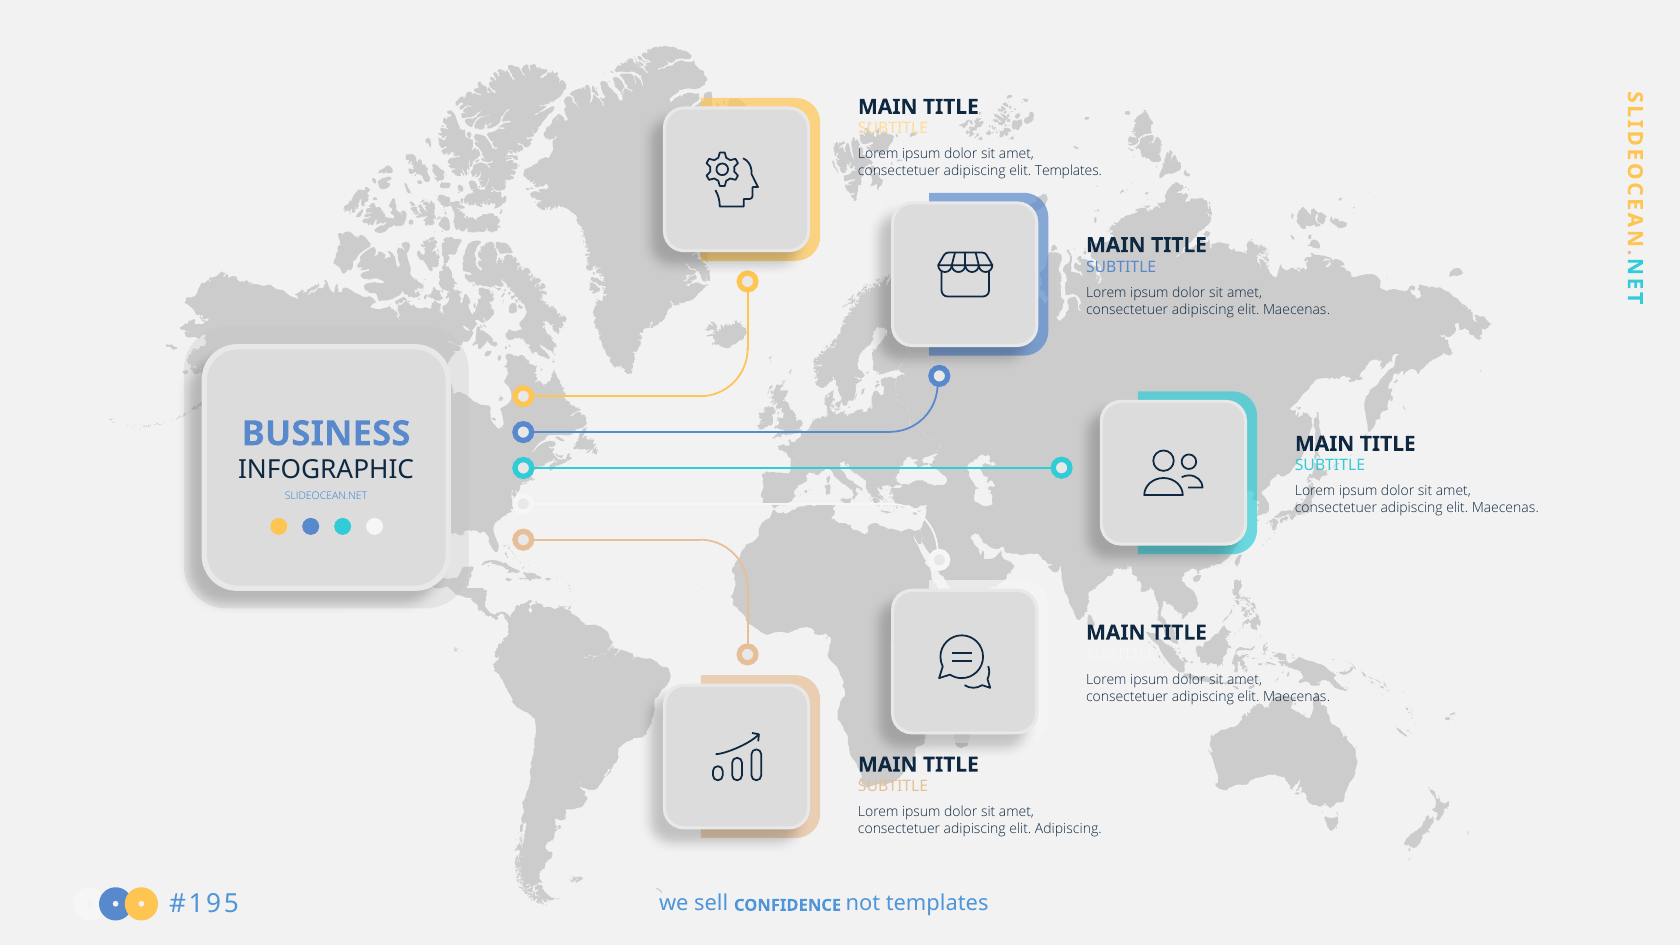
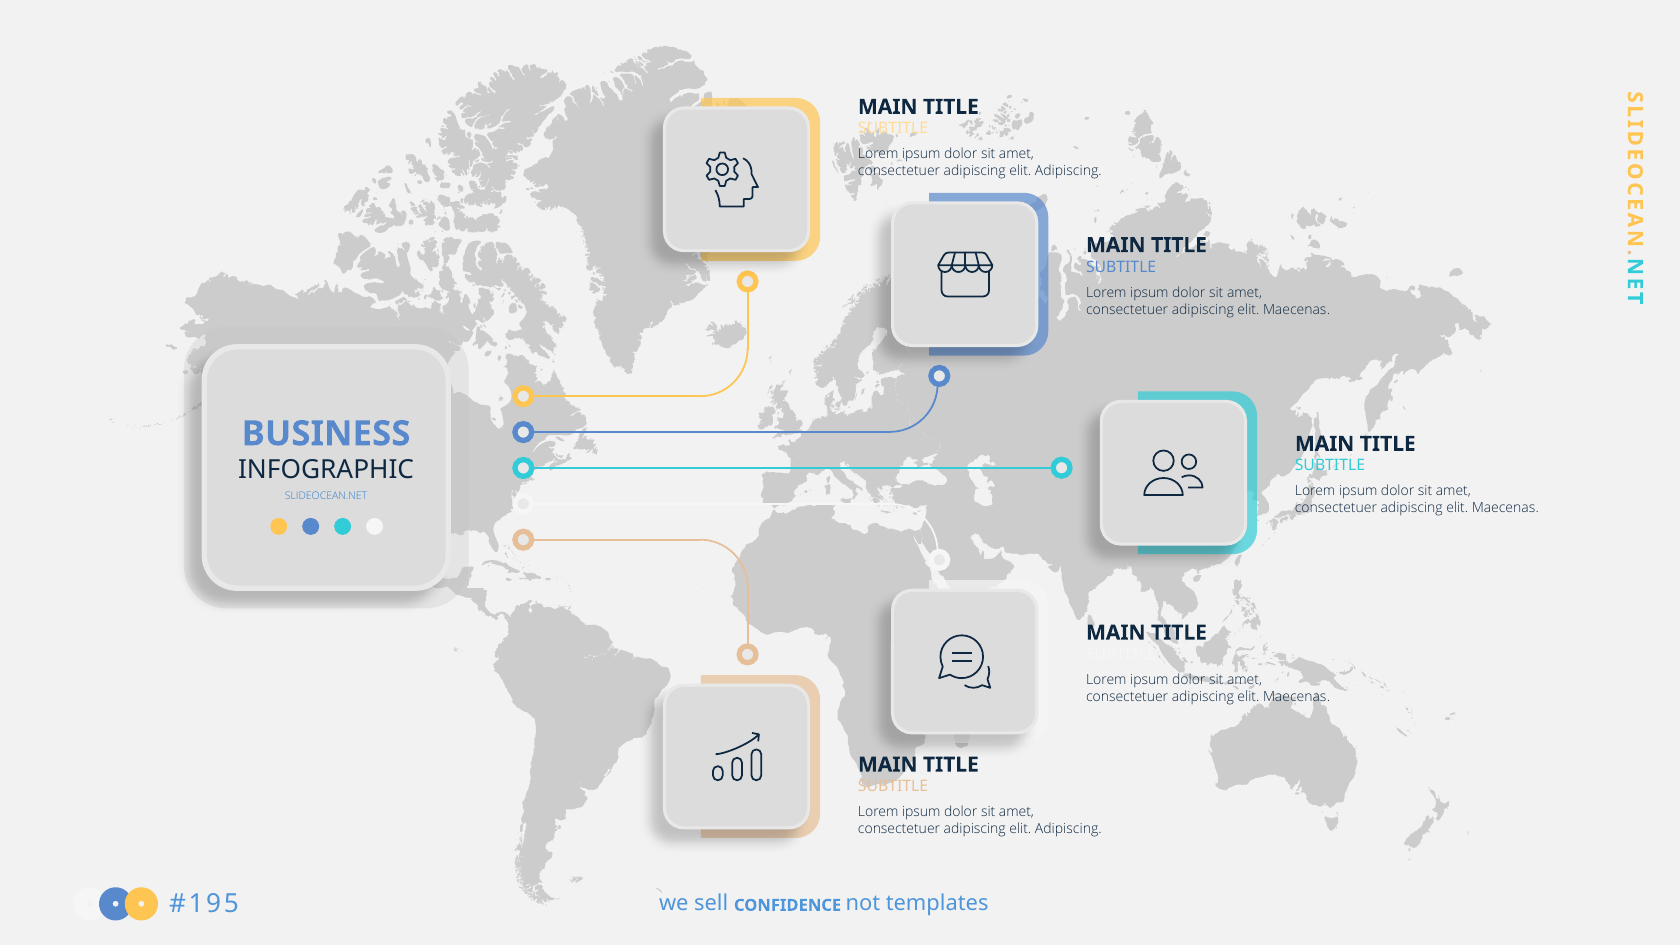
Templates at (1068, 171): Templates -> Adipiscing
